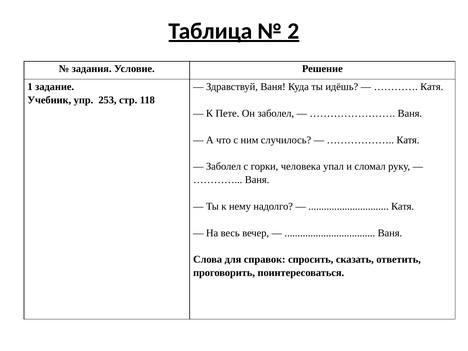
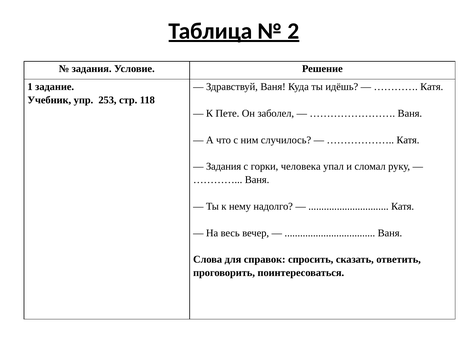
Заболел at (224, 167): Заболел -> Задания
